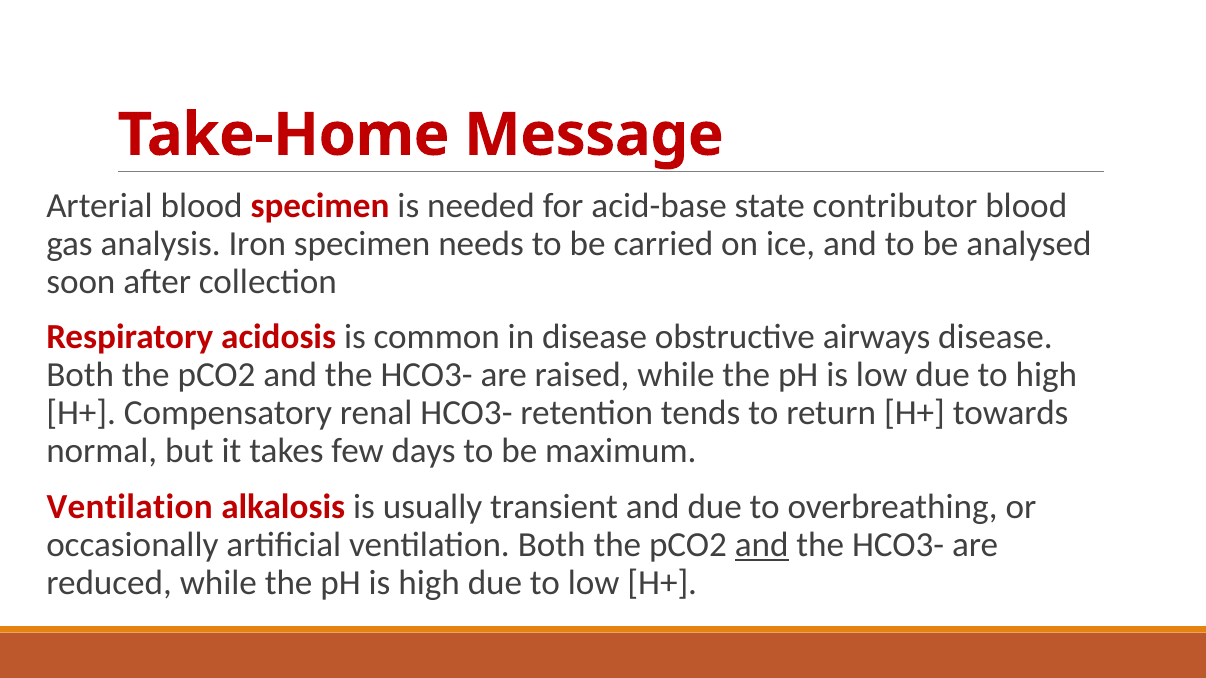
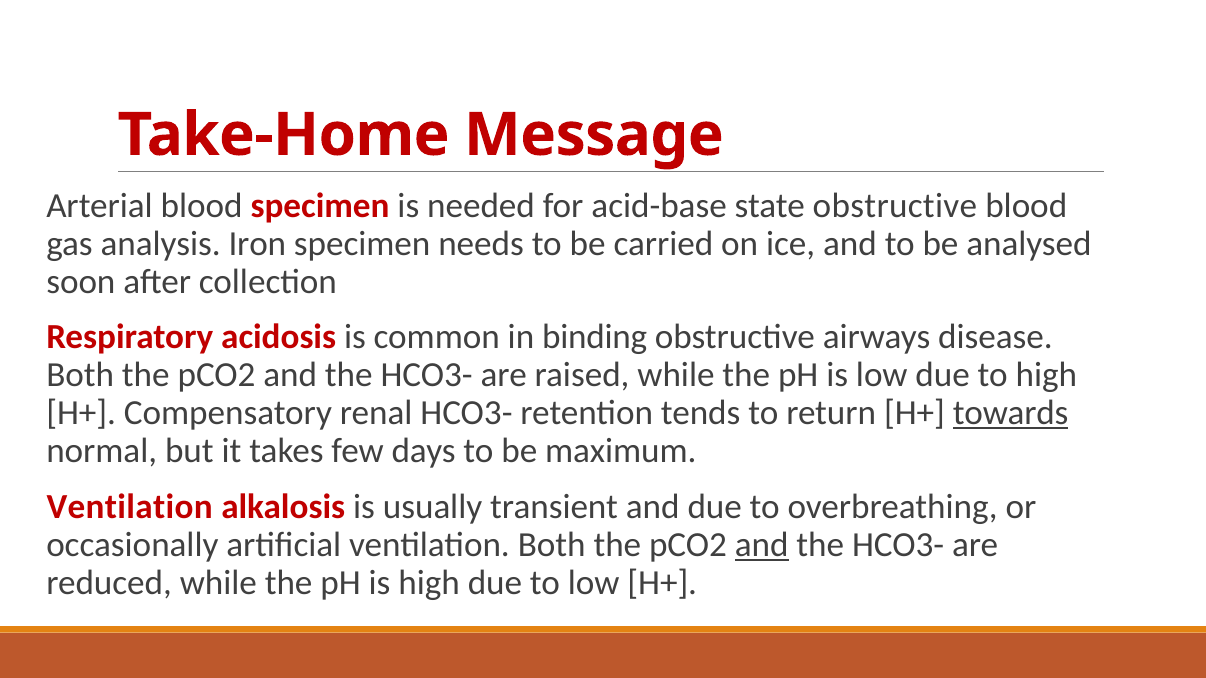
state contributor: contributor -> obstructive
in disease: disease -> binding
towards underline: none -> present
